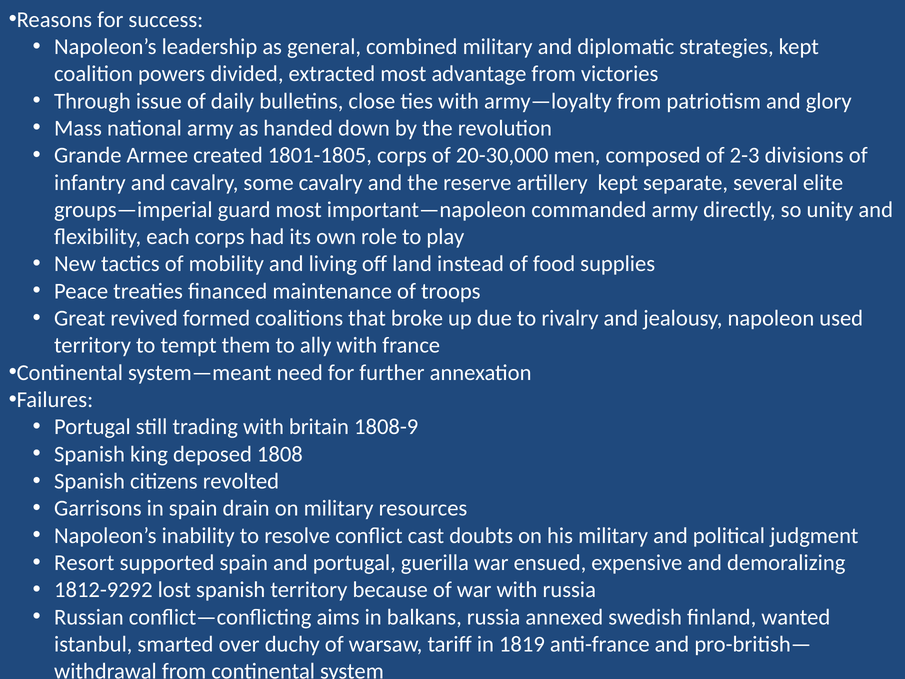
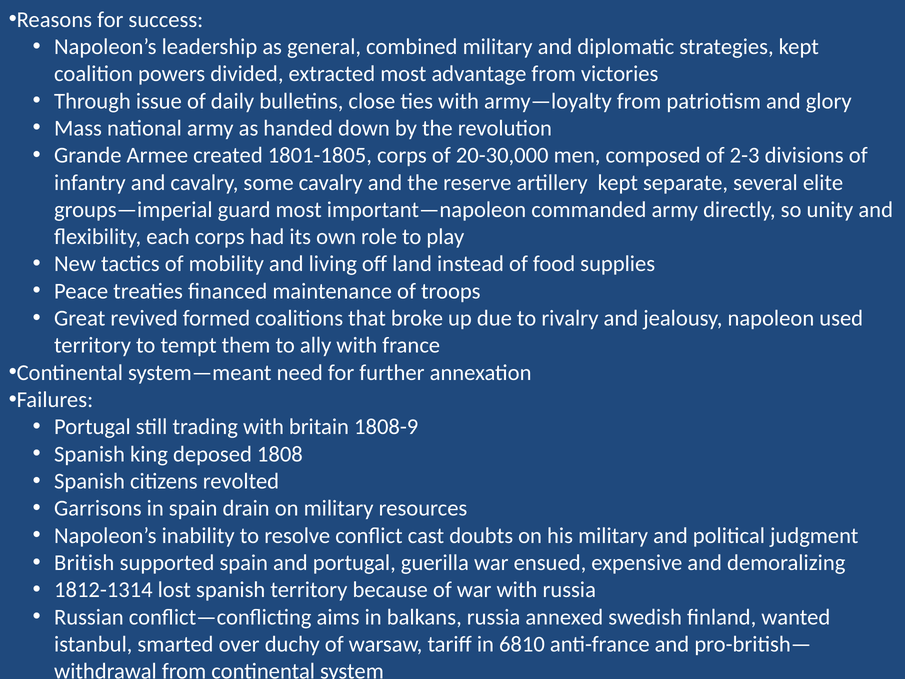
Resort: Resort -> British
1812-9292: 1812-9292 -> 1812-1314
1819: 1819 -> 6810
